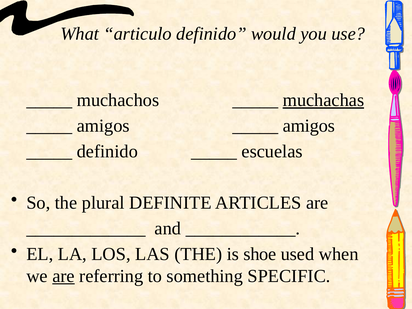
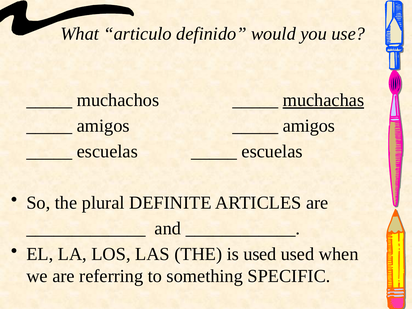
definido at (107, 151): definido -> escuelas
is shoe: shoe -> used
are at (64, 276) underline: present -> none
